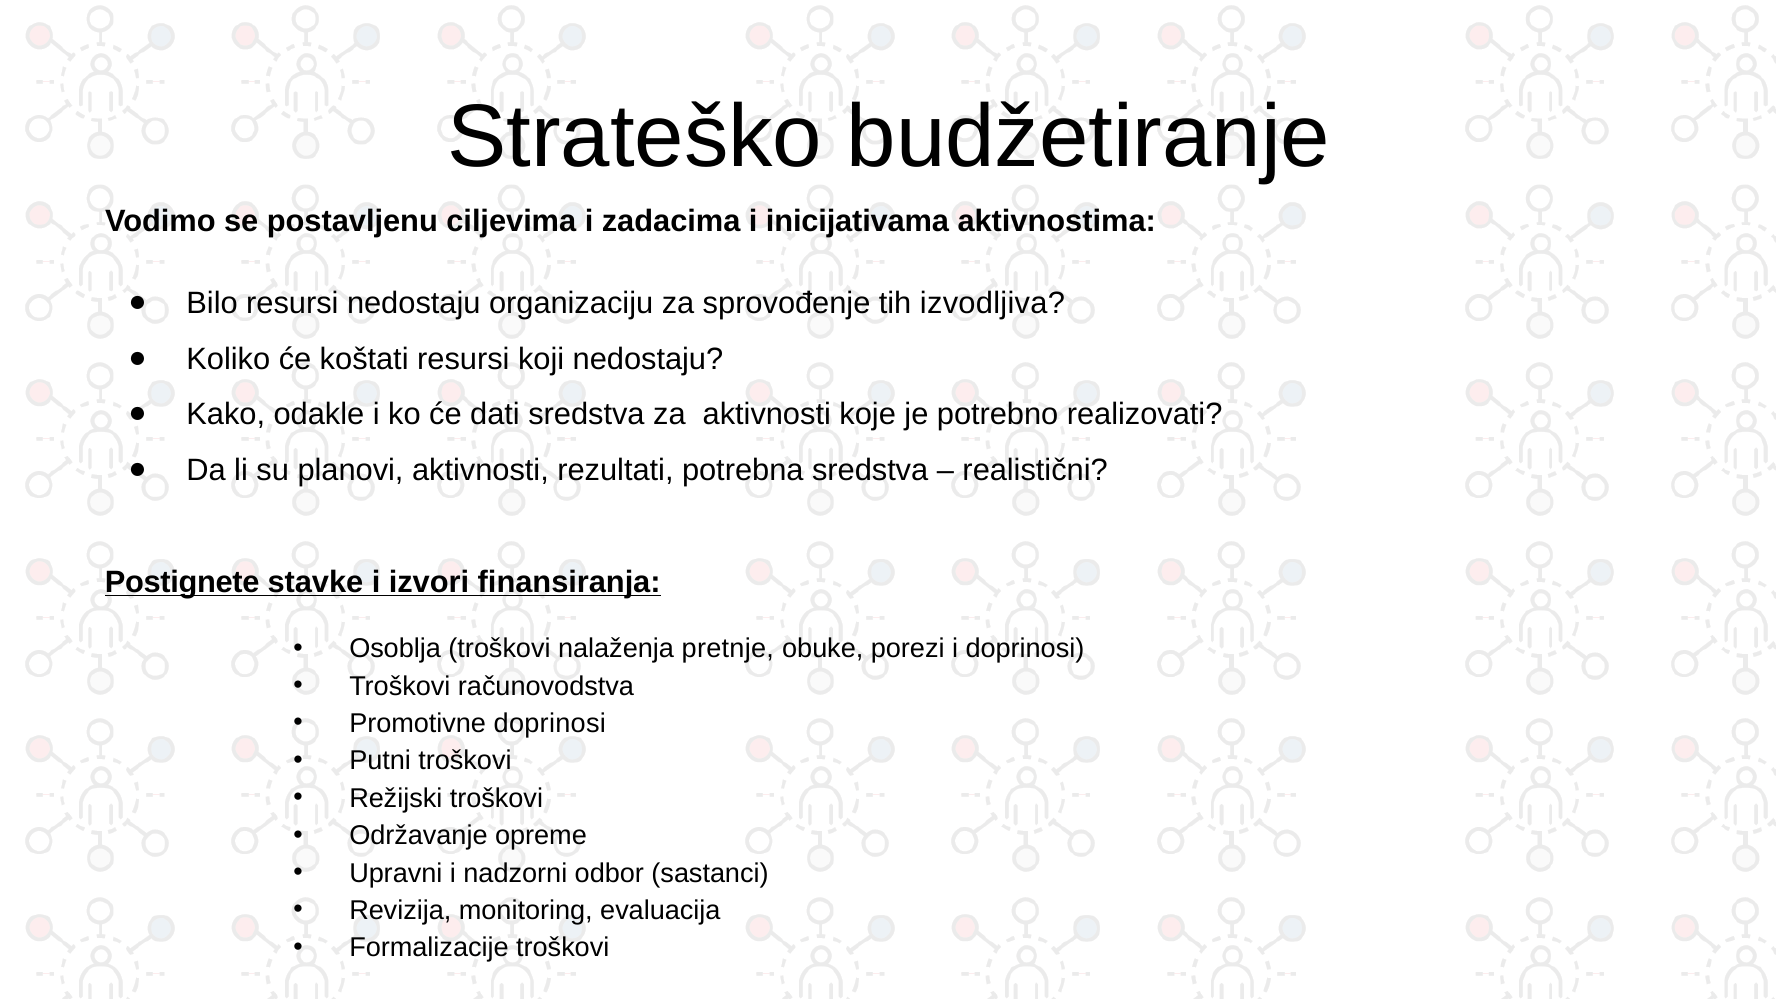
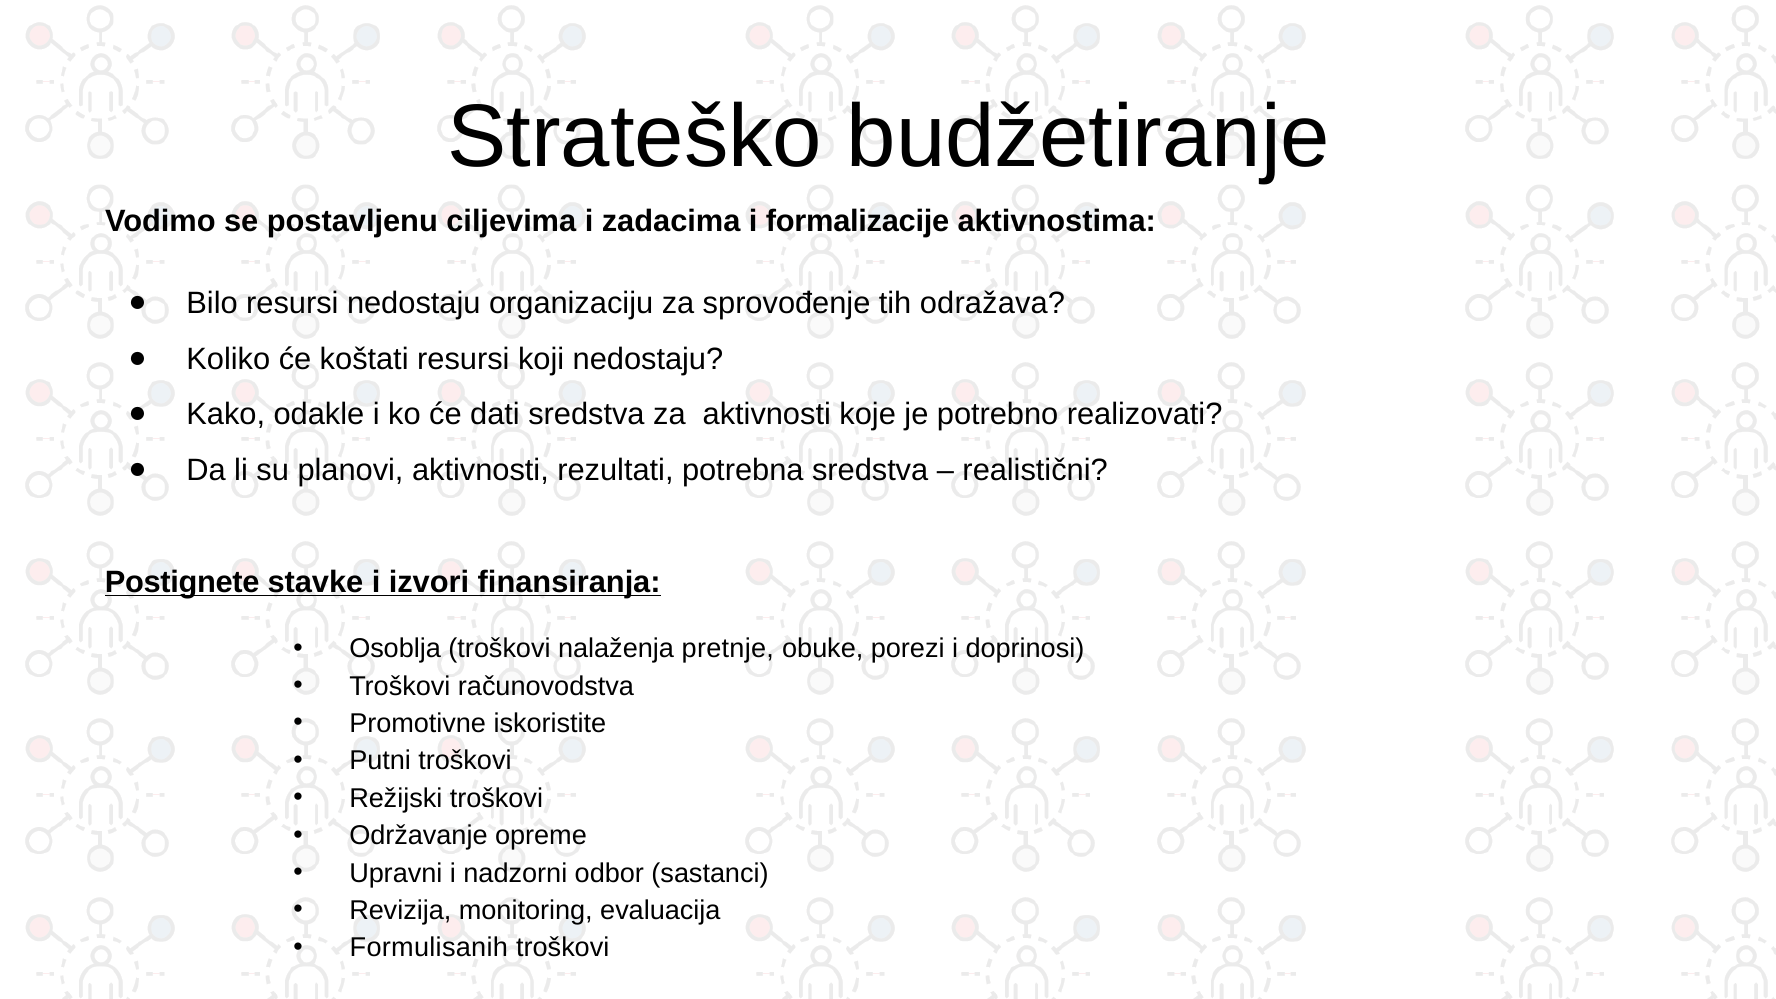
inicijativama: inicijativama -> formalizacije
izvodljiva: izvodljiva -> odražava
Promotivne doprinosi: doprinosi -> iskoristite
Formalizacije: Formalizacije -> Formulisanih
